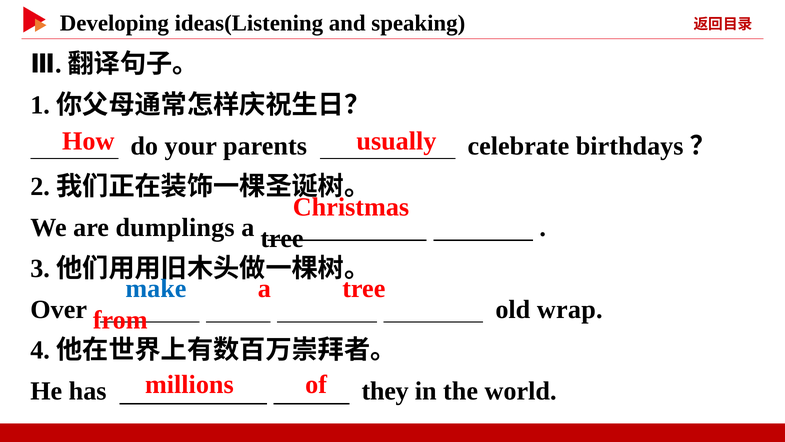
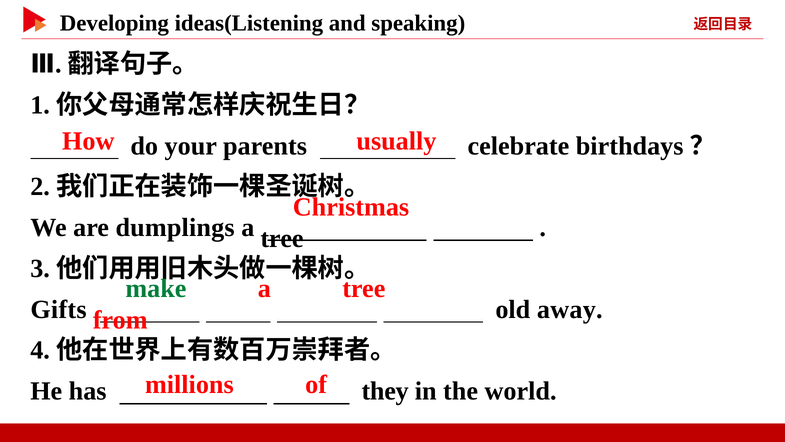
make colour: blue -> green
Over: Over -> Gifts
wrap: wrap -> away
